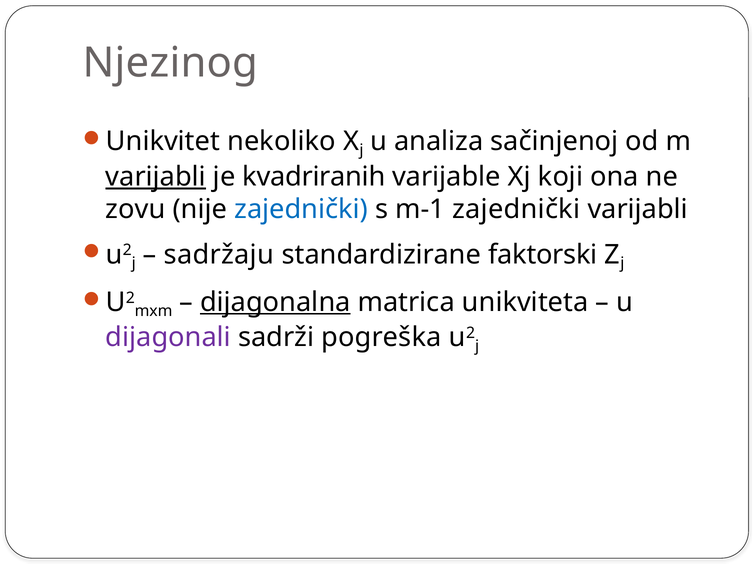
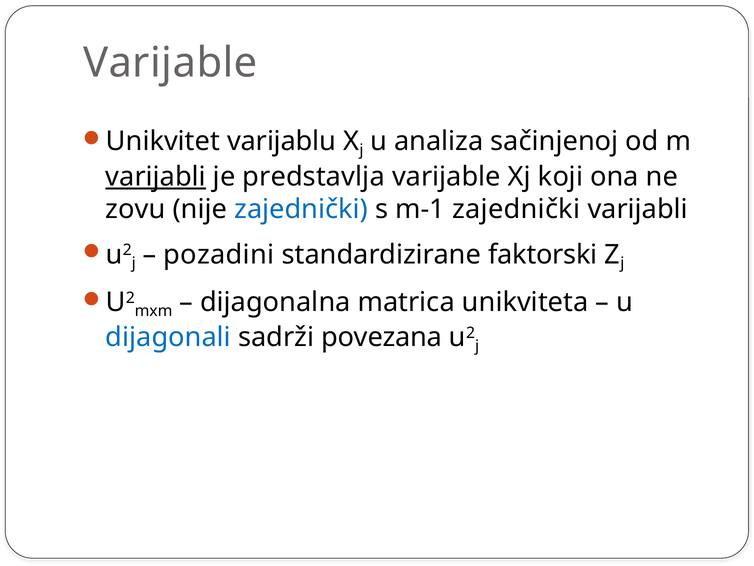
Njezinog at (170, 63): Njezinog -> Varijable
nekoliko: nekoliko -> varijablu
kvadriranih: kvadriranih -> predstavlja
sadržaju: sadržaju -> pozadini
dijagonalna underline: present -> none
dijagonali colour: purple -> blue
pogreška: pogreška -> povezana
